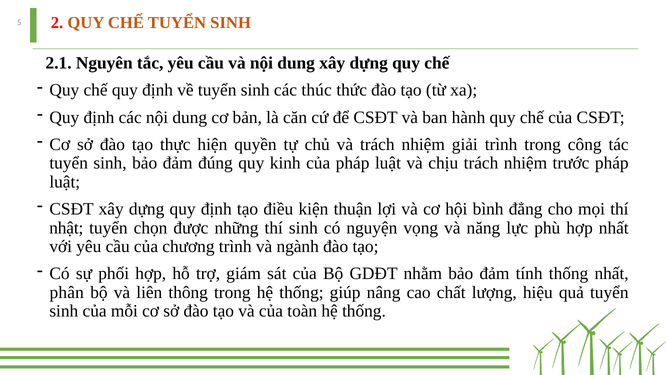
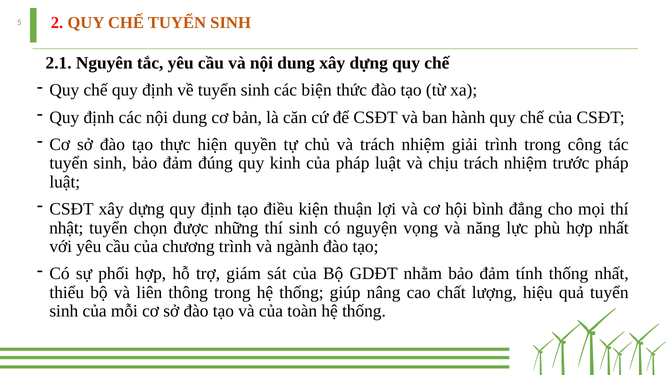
thúc: thúc -> biện
phân: phân -> thiểu
